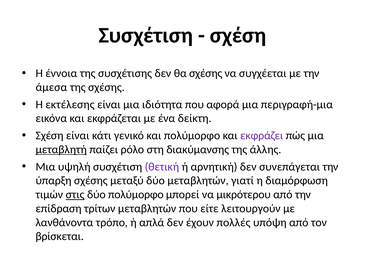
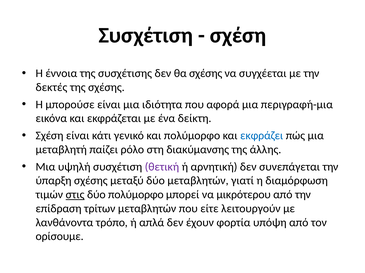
άμεσα: άμεσα -> δεκτές
εκτέλεσης: εκτέλεσης -> μπορούσε
εκφράζει colour: purple -> blue
μεταβλητή underline: present -> none
πολλές: πολλές -> φορτία
βρίσκεται: βρίσκεται -> ορίσουμε
